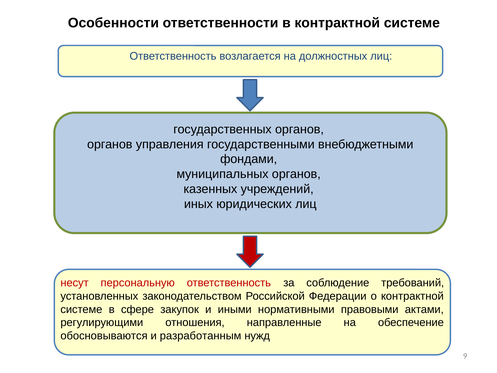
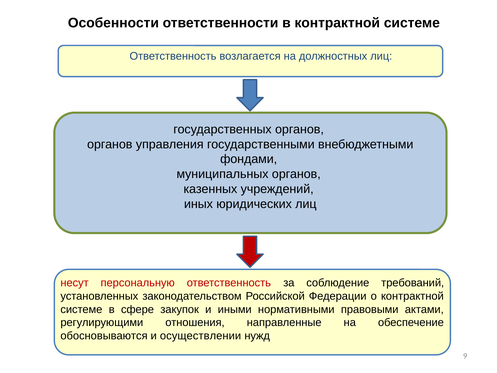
разработанным: разработанным -> осуществлении
